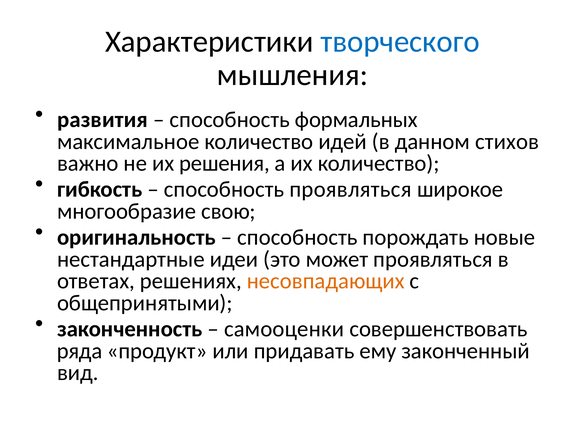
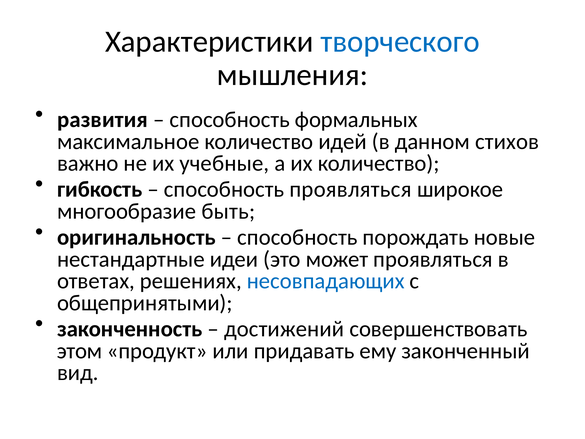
решения: решения -> учебные
свою: свою -> быть
несовпадающих colour: orange -> blue
самооценки: самооценки -> достижений
ряда: ряда -> этом
